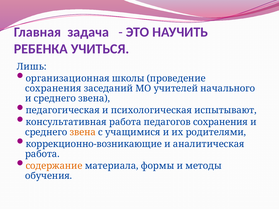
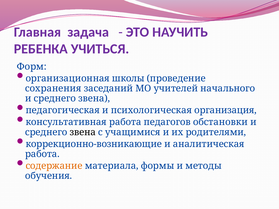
Лишь: Лишь -> Форм
испытывают: испытывают -> организация
педагогов сохранения: сохранения -> обстановки
звена at (83, 132) colour: orange -> black
